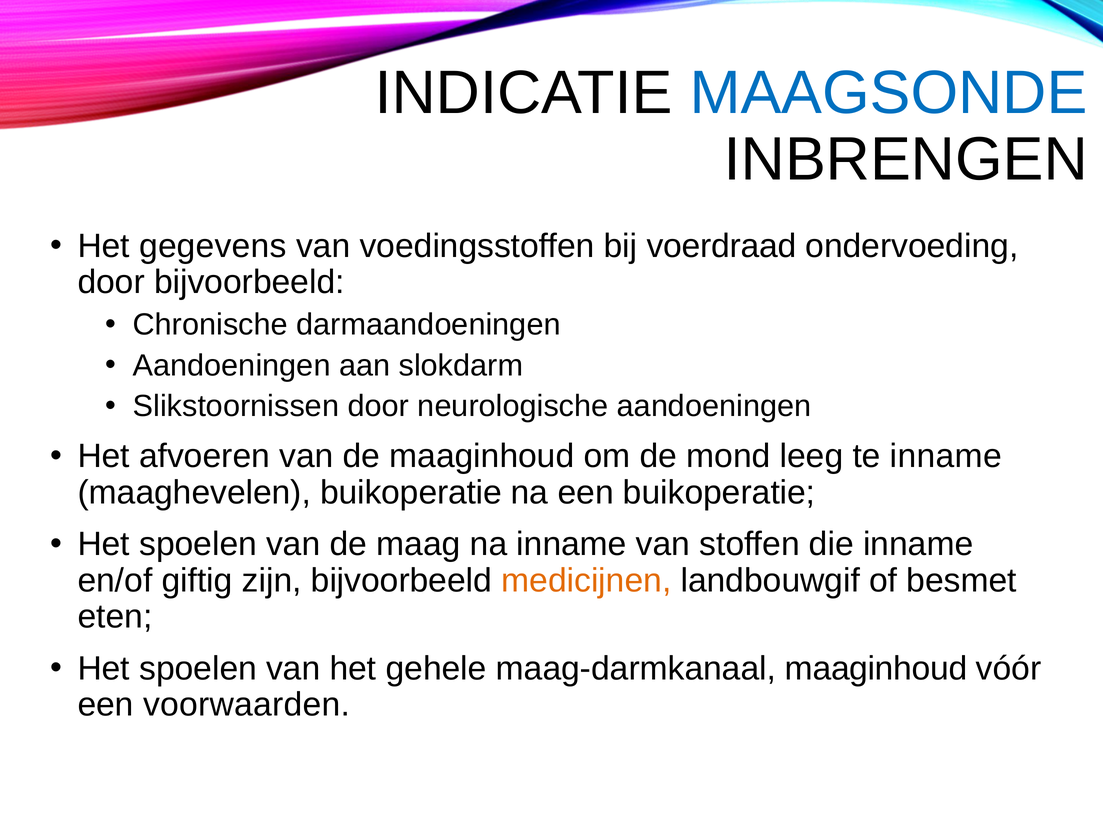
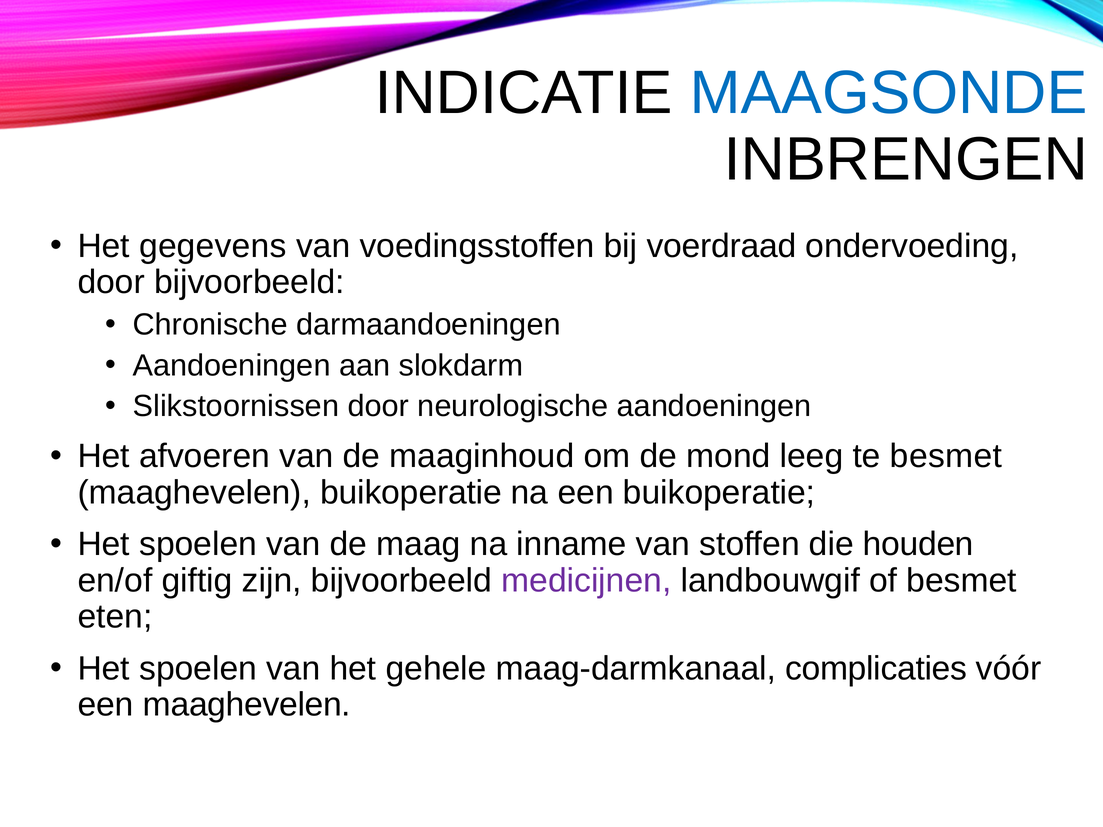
te inname: inname -> besmet
die inname: inname -> houden
medicijnen colour: orange -> purple
maag-darmkanaal maaginhoud: maaginhoud -> complicaties
een voorwaarden: voorwaarden -> maaghevelen
